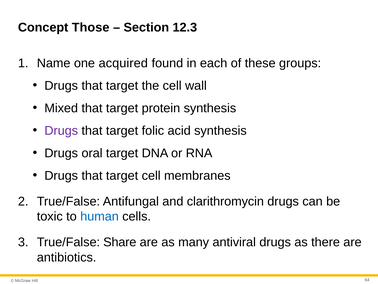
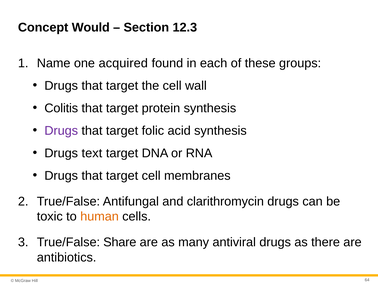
Those: Those -> Would
Mixed: Mixed -> Colitis
oral: oral -> text
human colour: blue -> orange
